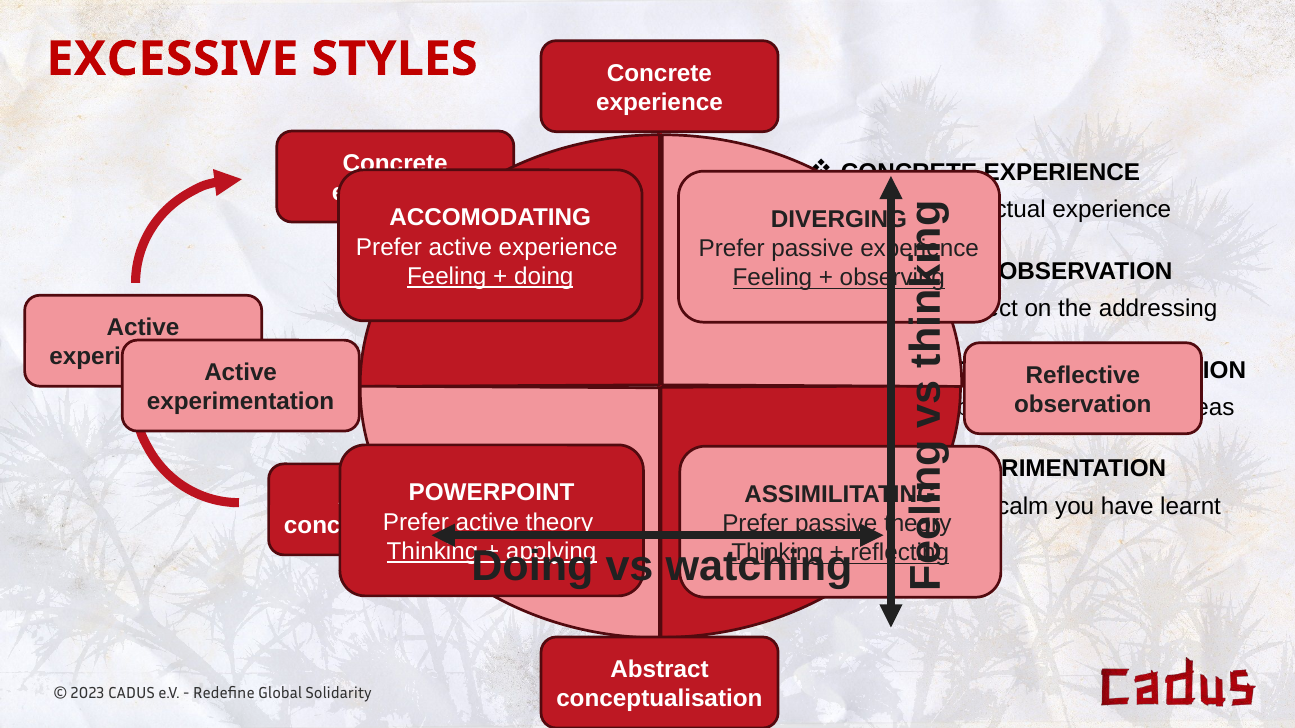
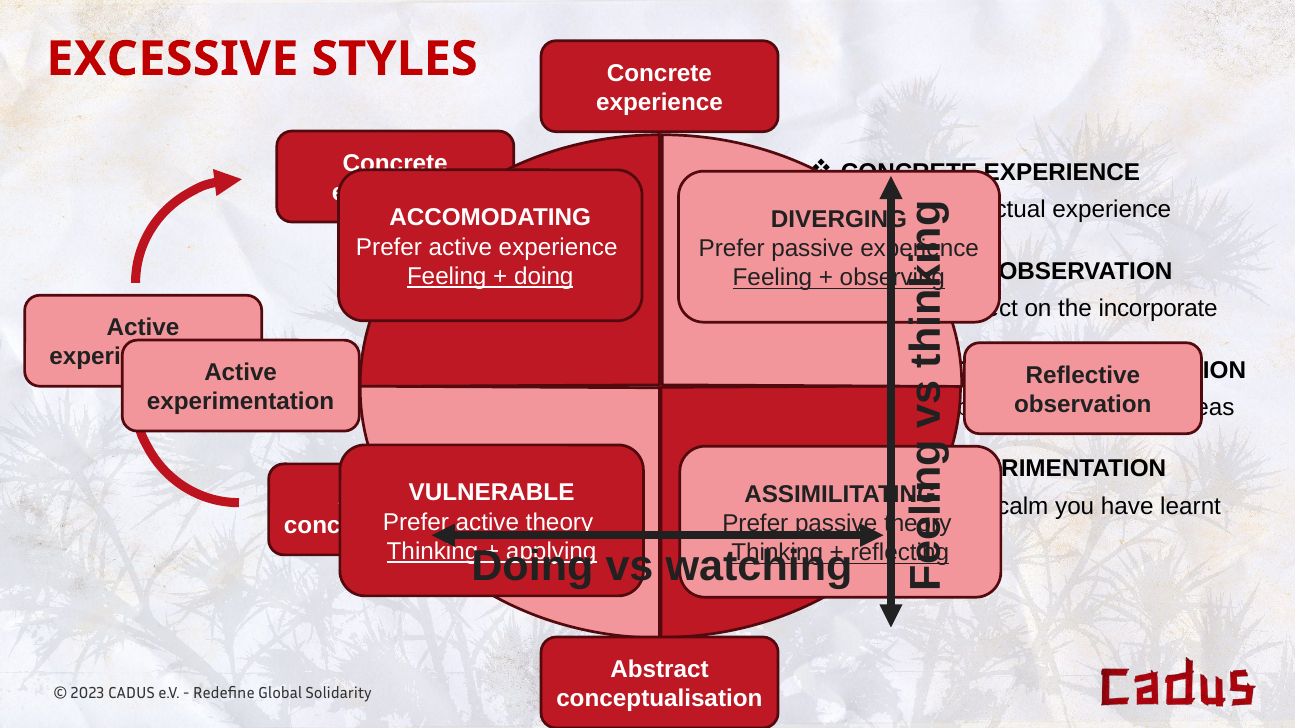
addressing: addressing -> incorporate
POWERPOINT: POWERPOINT -> VULNERABLE
